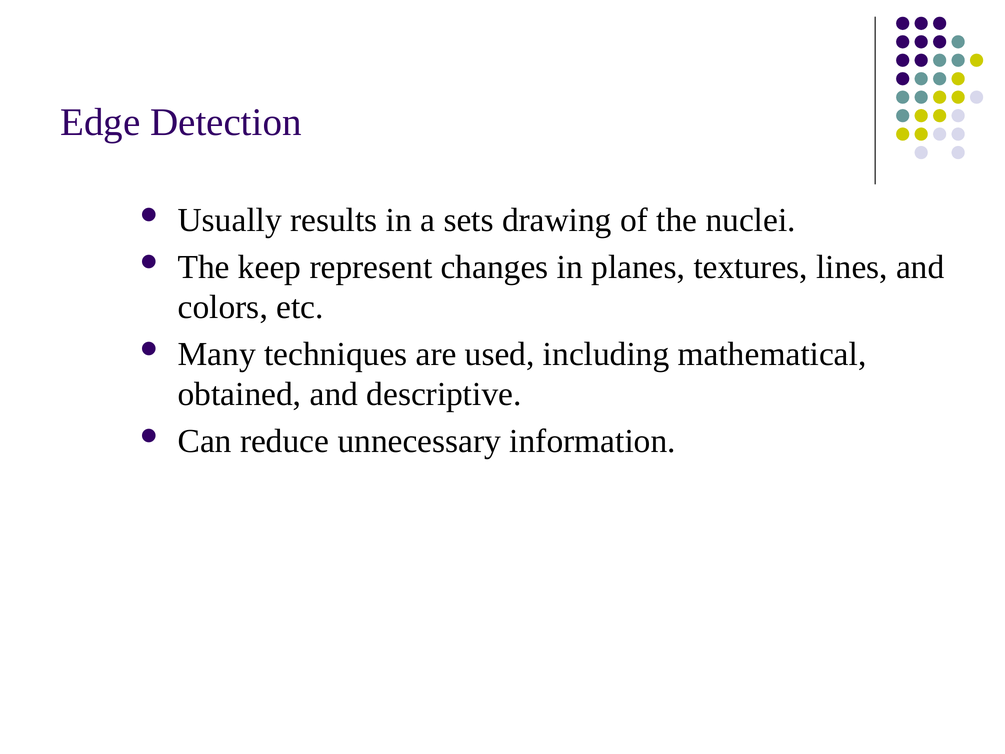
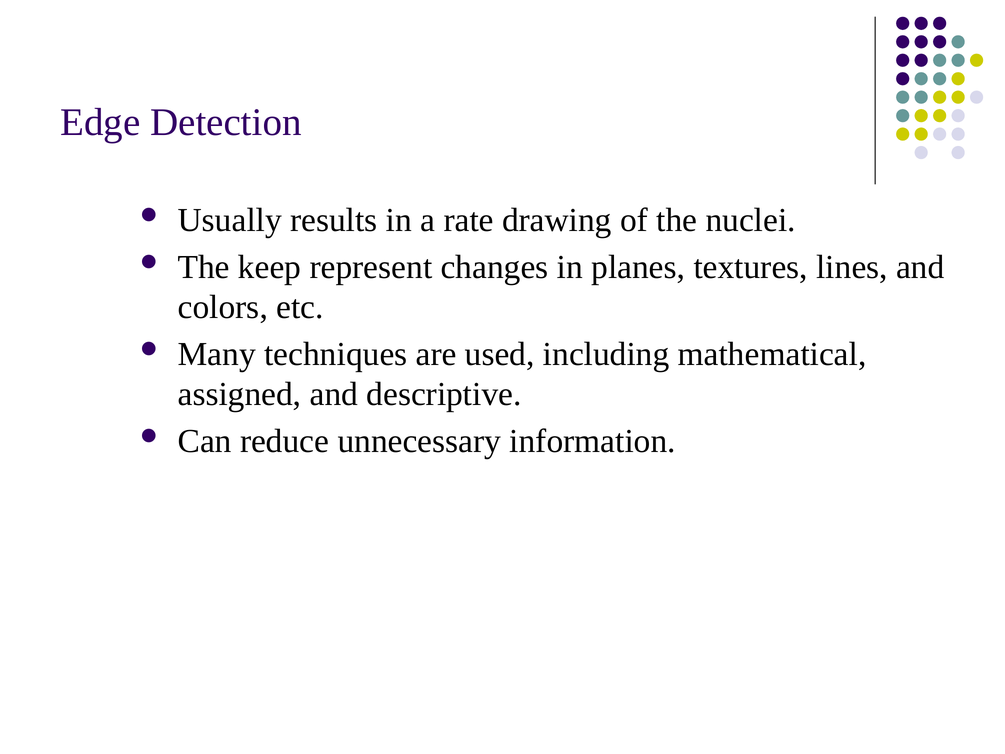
sets: sets -> rate
obtained: obtained -> assigned
